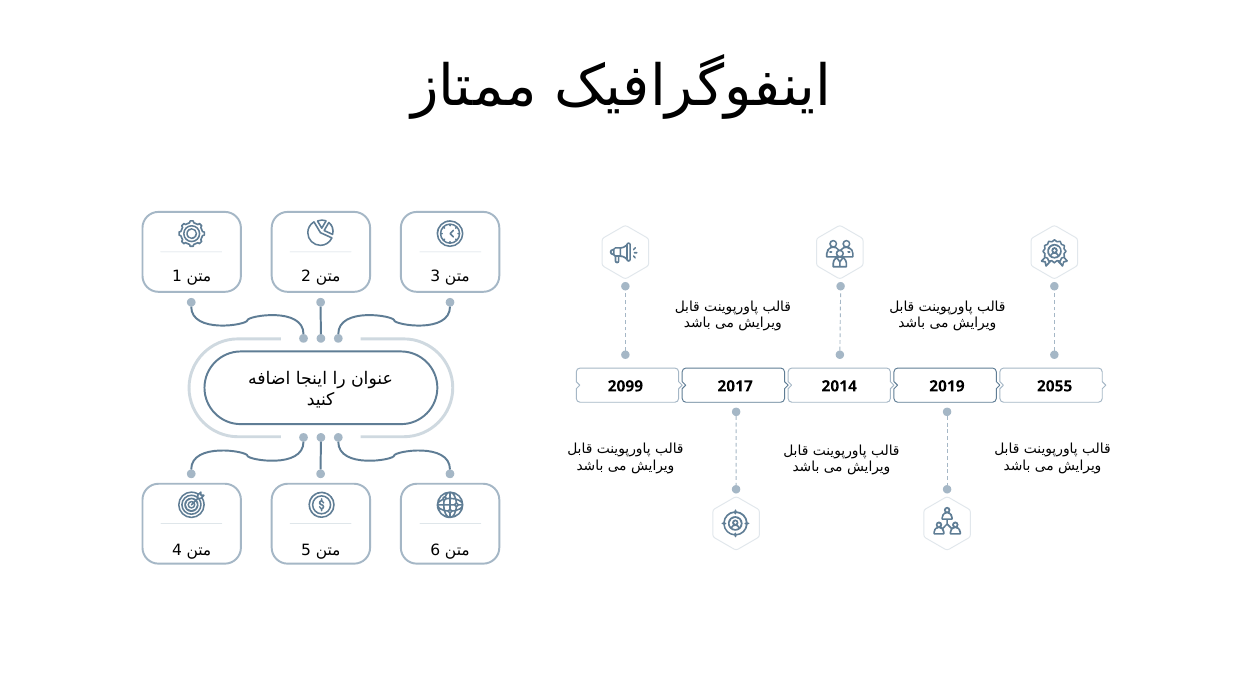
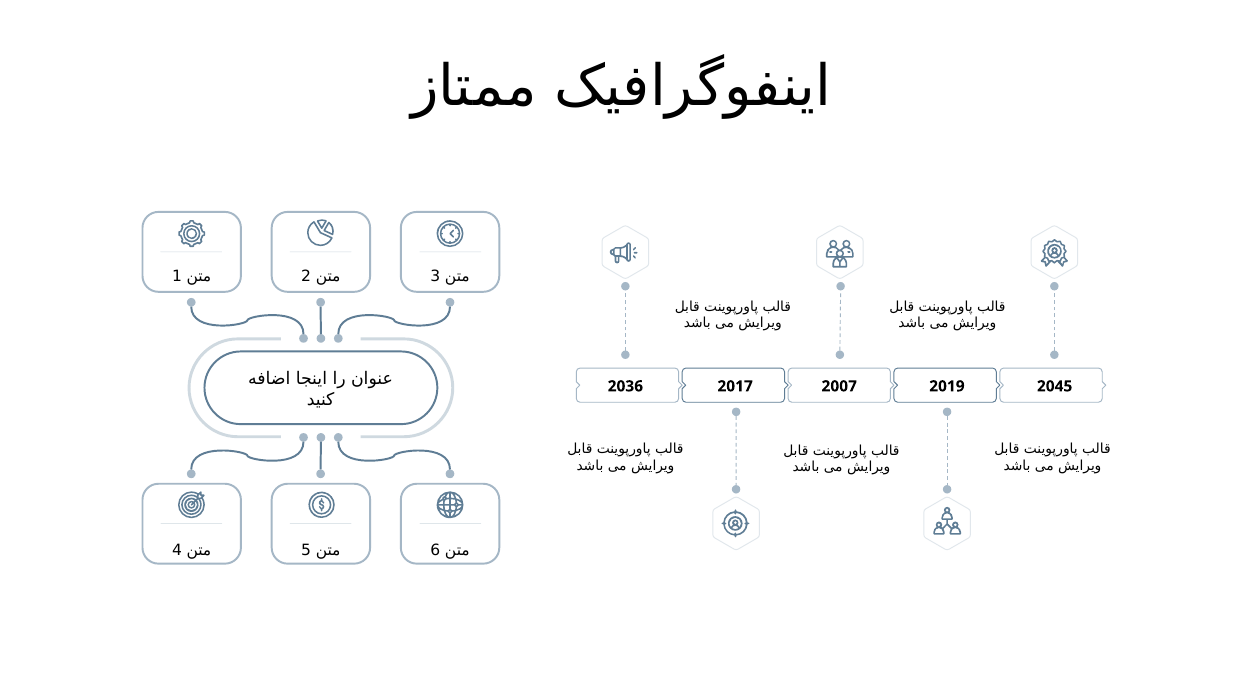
2099: 2099 -> 2036
2014: 2014 -> 2007
2055: 2055 -> 2045
